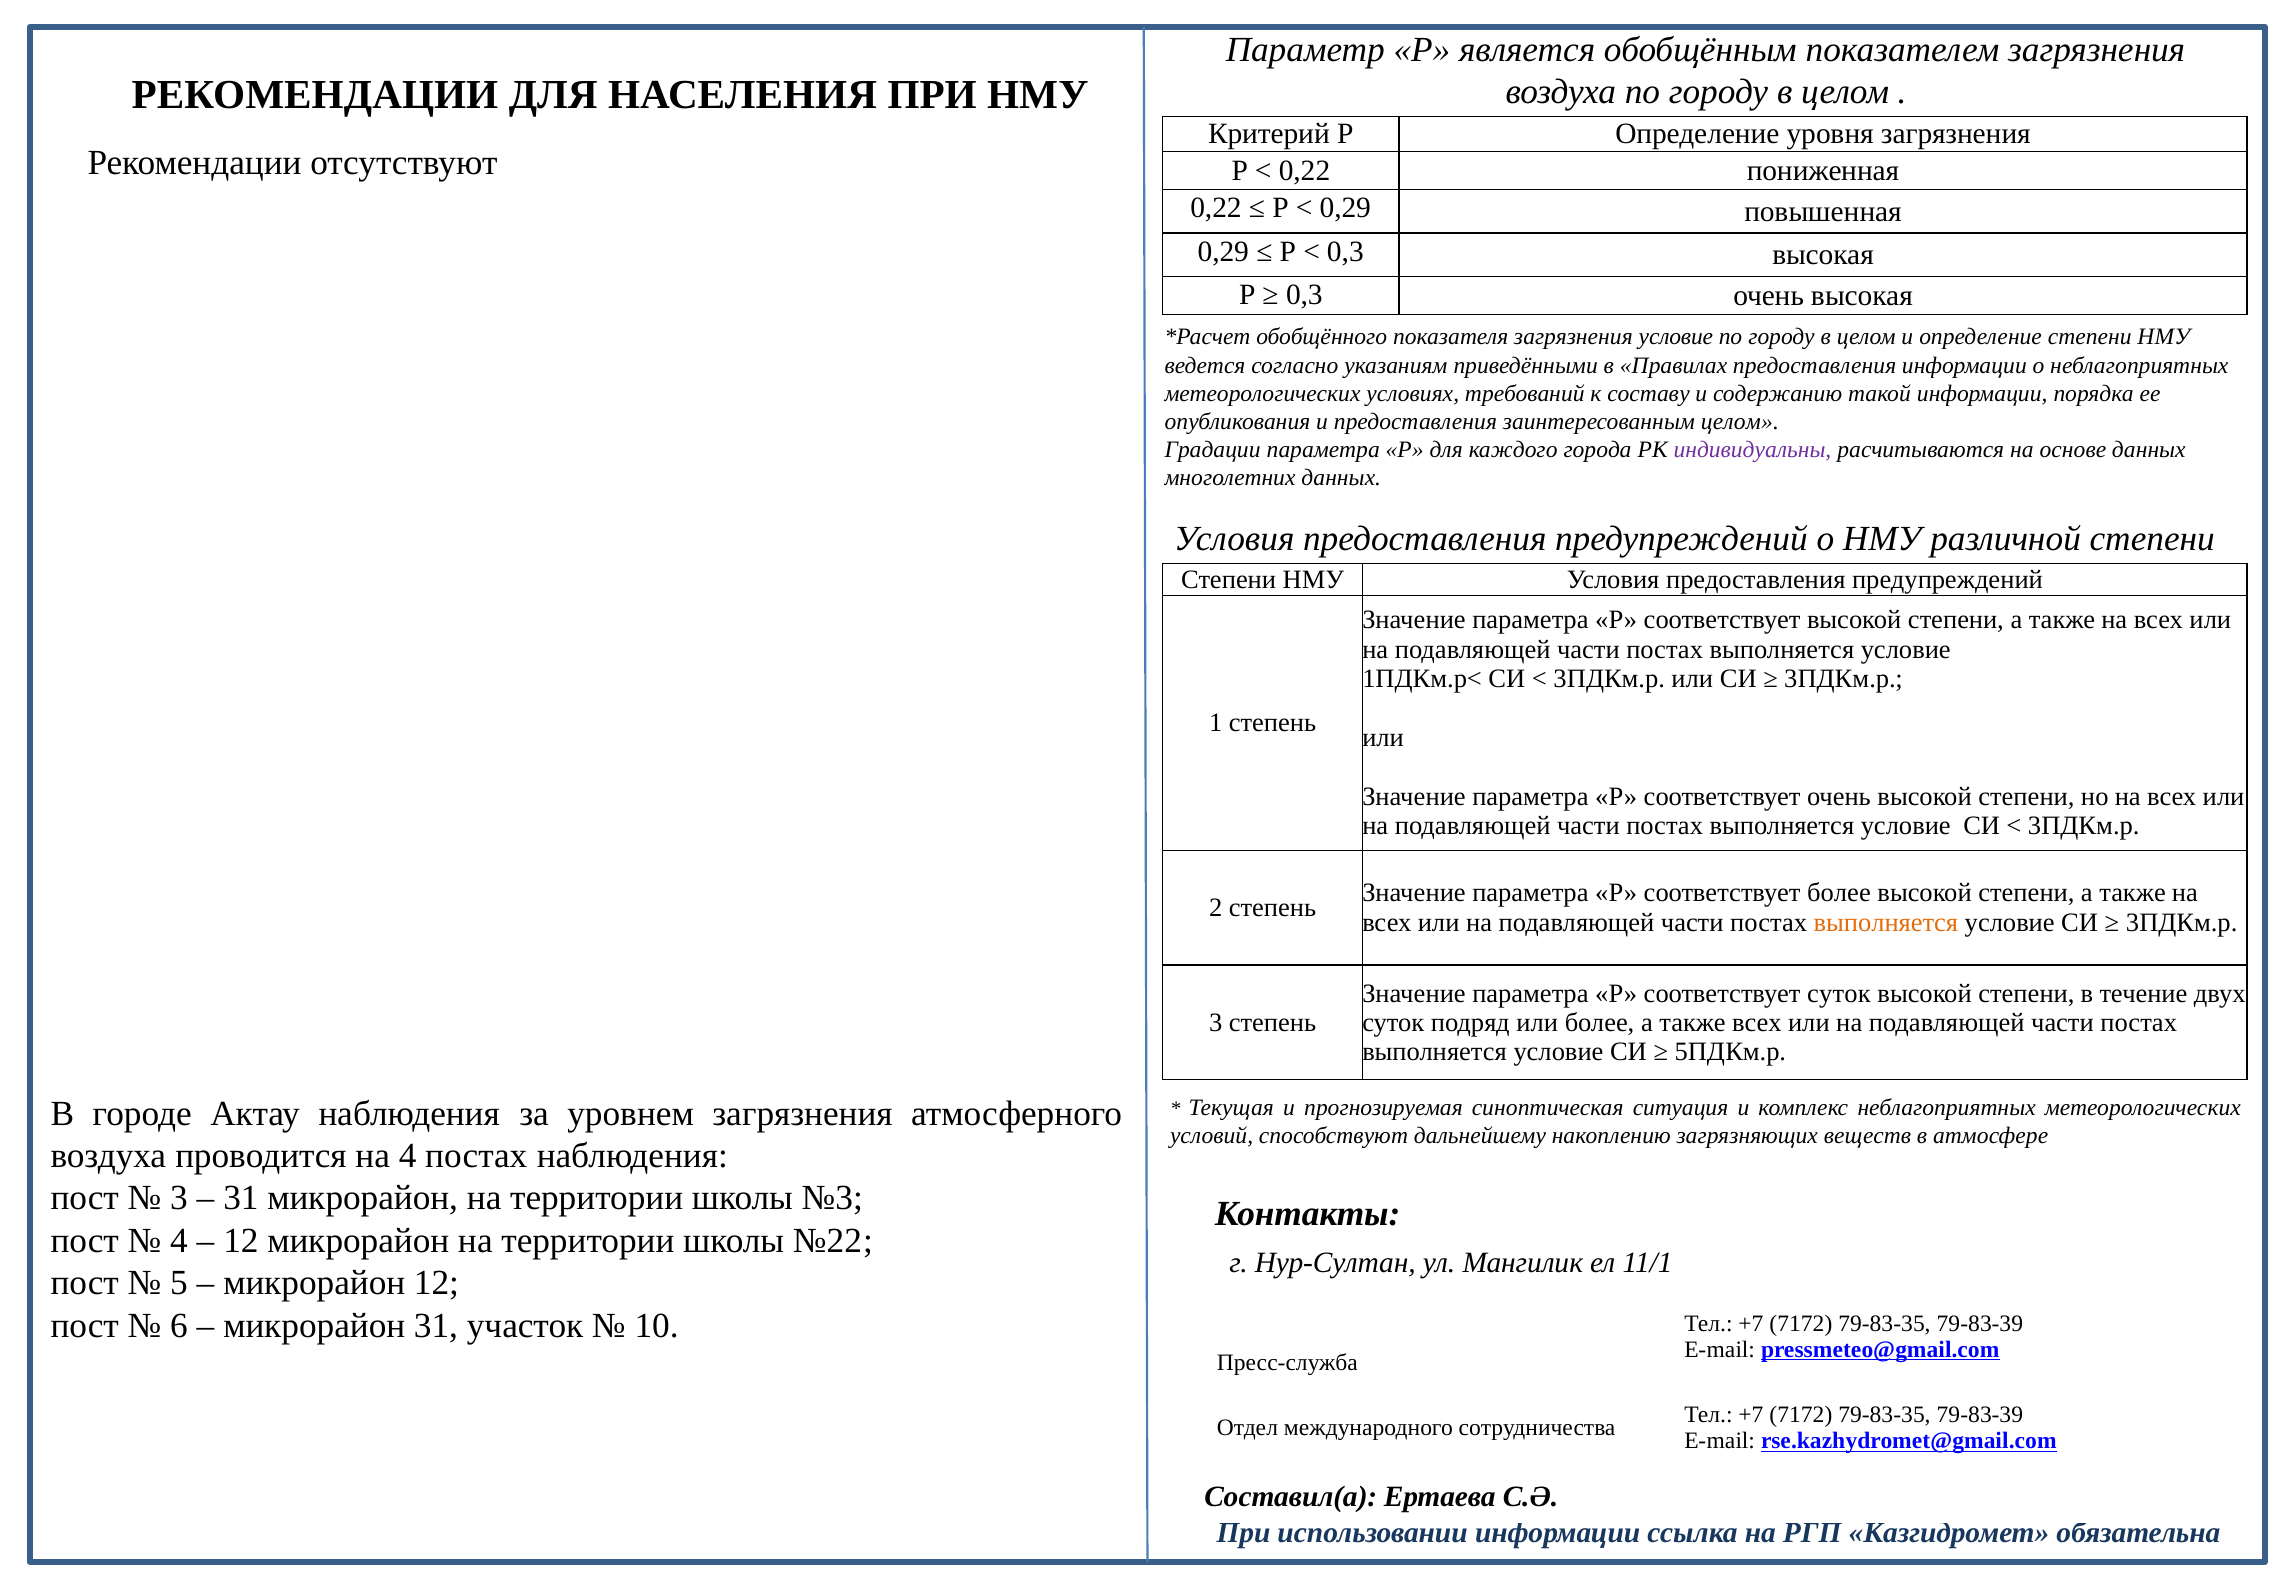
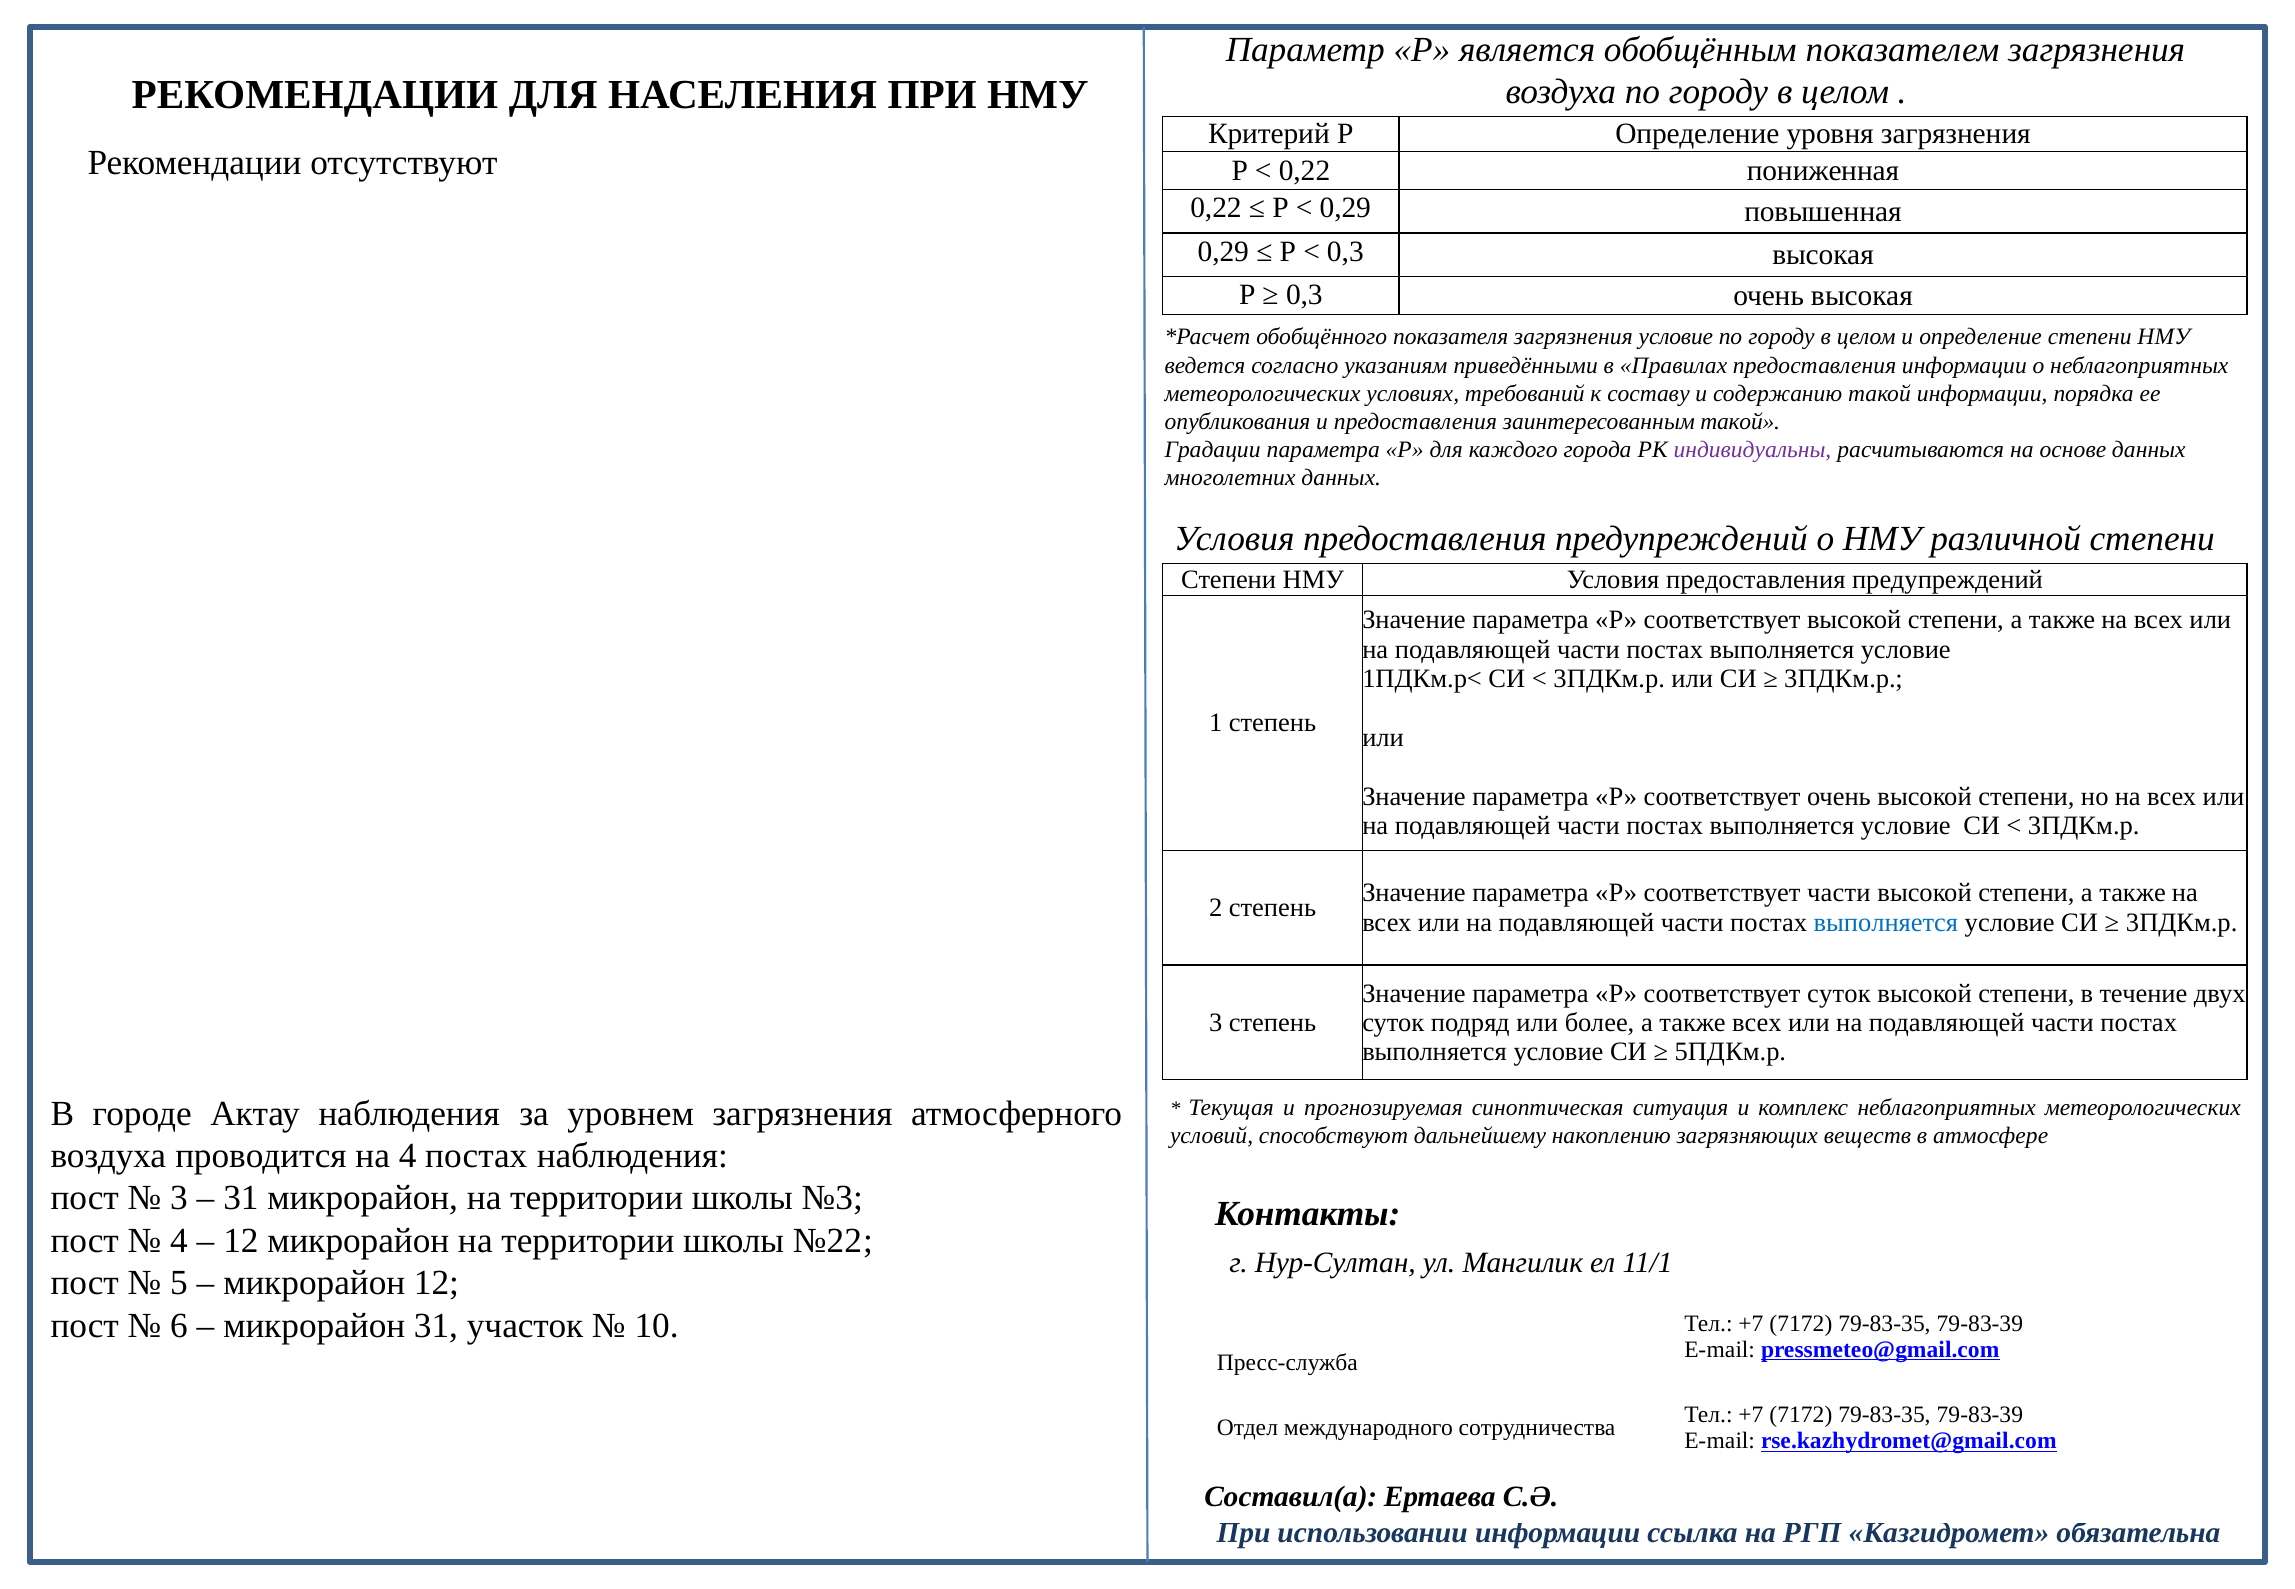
заинтересованным целом: целом -> такой
соответствует более: более -> части
выполняется at (1886, 922) colour: orange -> blue
